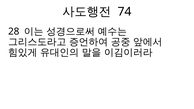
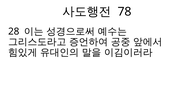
74: 74 -> 78
